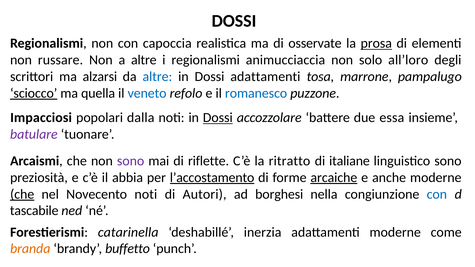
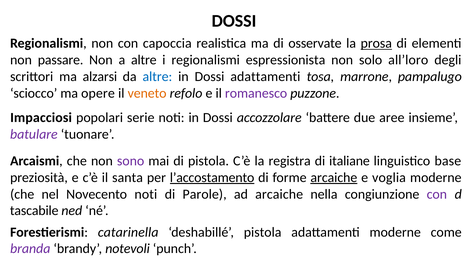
russare: russare -> passare
animucciaccia: animucciaccia -> espressionista
sciocco underline: present -> none
quella: quella -> opere
veneto colour: blue -> orange
romanesco colour: blue -> purple
dalla: dalla -> serie
Dossi at (218, 118) underline: present -> none
essa: essa -> aree
di riflette: riflette -> pistola
ritratto: ritratto -> registra
linguistico sono: sono -> base
abbia: abbia -> santa
anche: anche -> voglia
che at (22, 194) underline: present -> none
Autori: Autori -> Parole
ad borghesi: borghesi -> arcaiche
con at (437, 194) colour: blue -> purple
deshabillé inerzia: inerzia -> pistola
branda colour: orange -> purple
buffetto: buffetto -> notevoli
